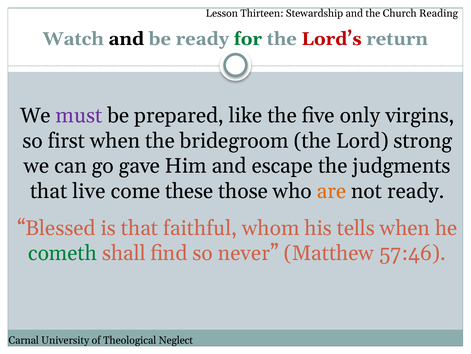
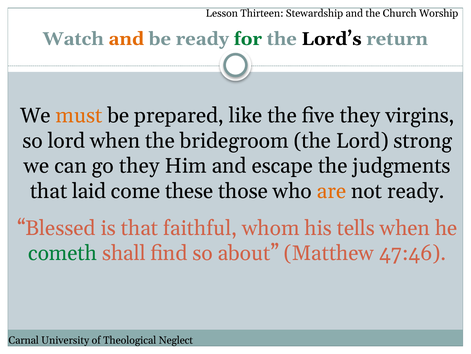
Reading: Reading -> Worship
and at (126, 39) colour: black -> orange
Lord’s colour: red -> black
must colour: purple -> orange
five only: only -> they
so first: first -> lord
go gave: gave -> they
live: live -> laid
never: never -> about
57:46: 57:46 -> 47:46
